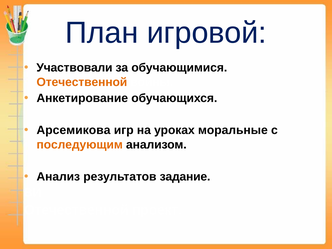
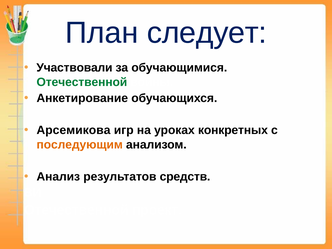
игровой: игровой -> следует
Отечественной at (82, 82) colour: orange -> green
моральные: моральные -> конкретных
задание: задание -> средств
